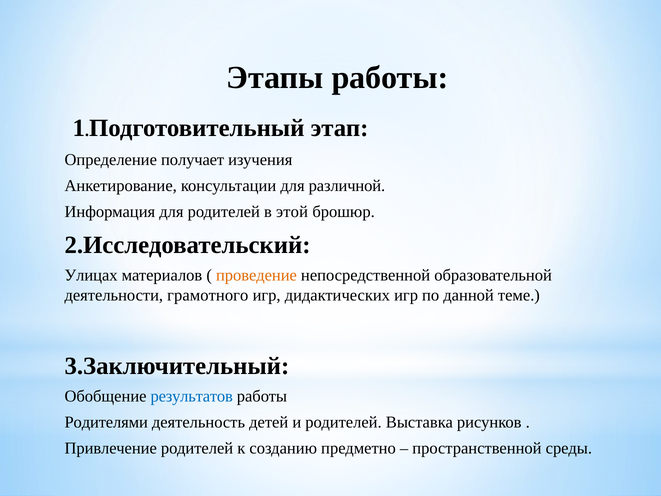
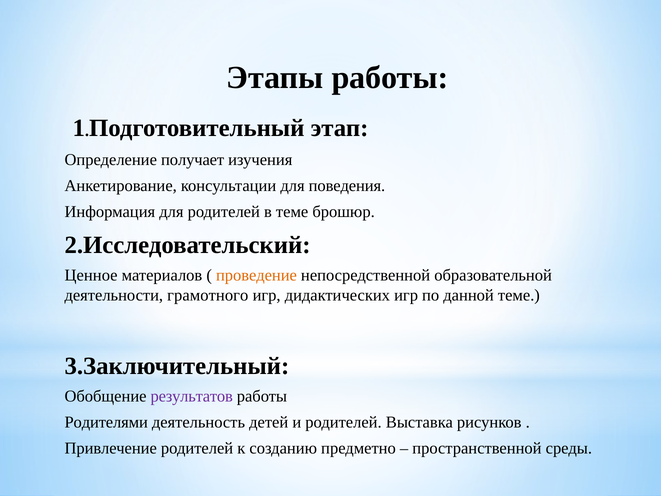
различной: различной -> поведения
в этой: этой -> теме
Улицах: Улицах -> Ценное
результатов colour: blue -> purple
